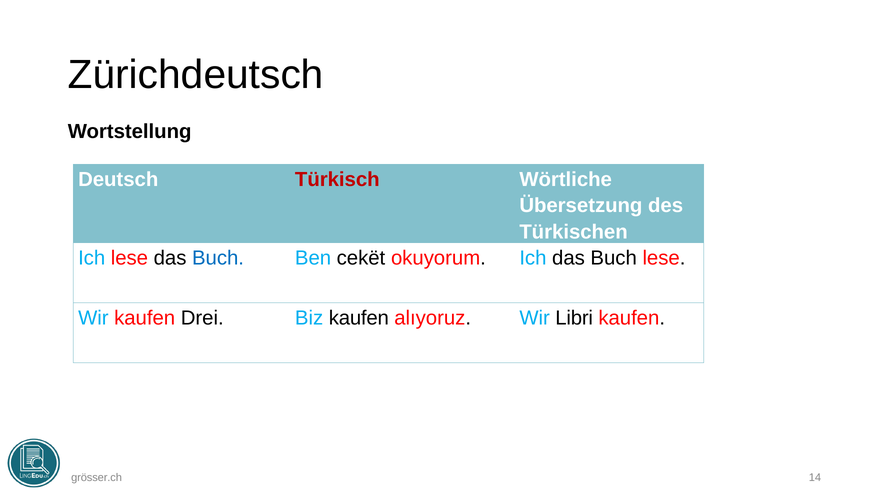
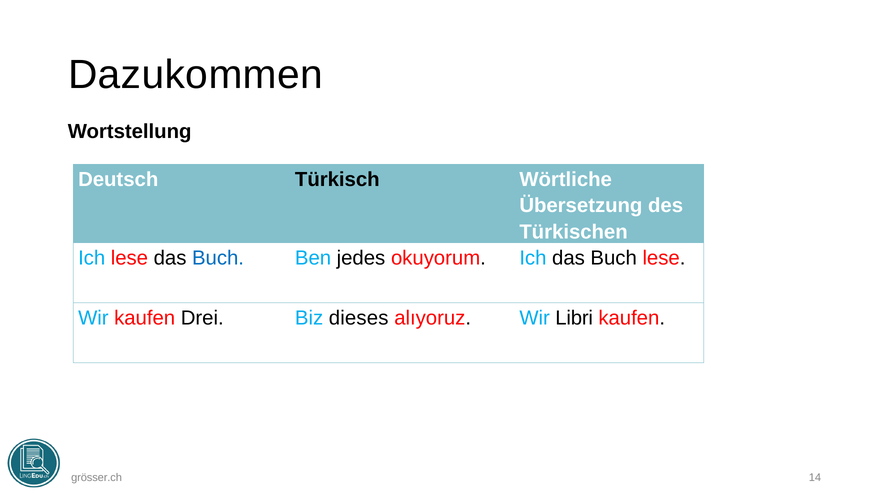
Zürichdeutsch: Zürichdeutsch -> Dazukommen
Türkisch colour: red -> black
cekët: cekët -> jedes
Biz kaufen: kaufen -> dieses
